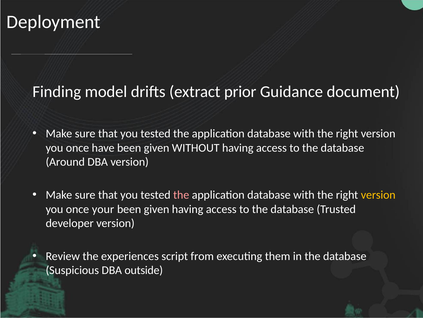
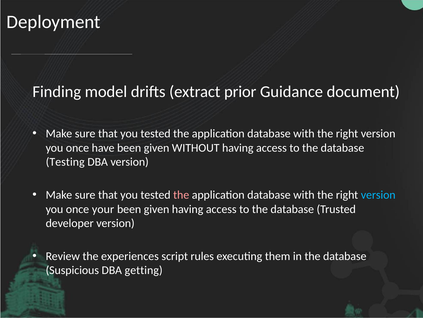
Around: Around -> Testing
version at (378, 195) colour: yellow -> light blue
from: from -> rules
outside: outside -> getting
